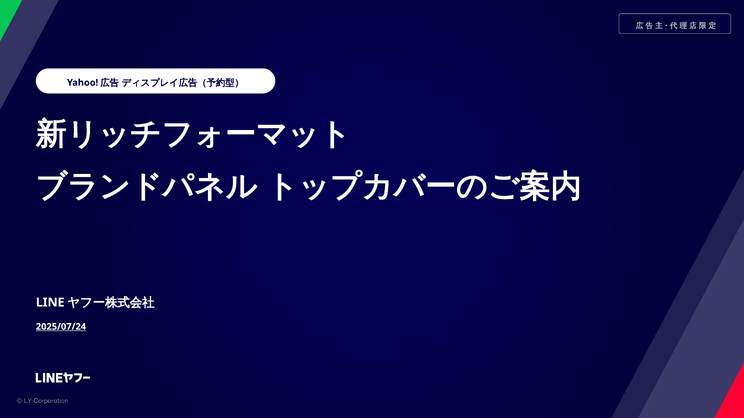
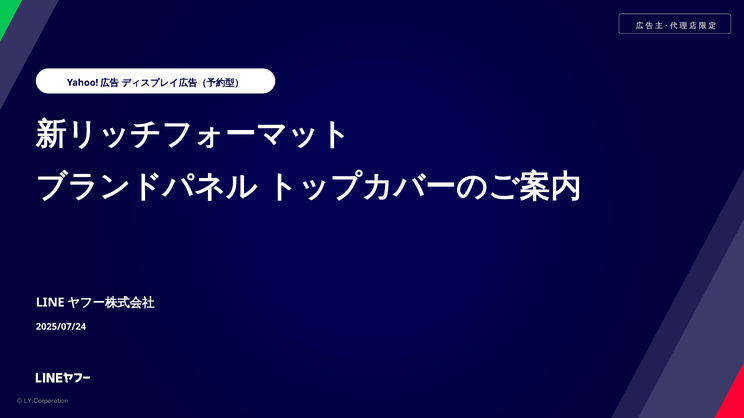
2025/07/24 underline: present -> none
